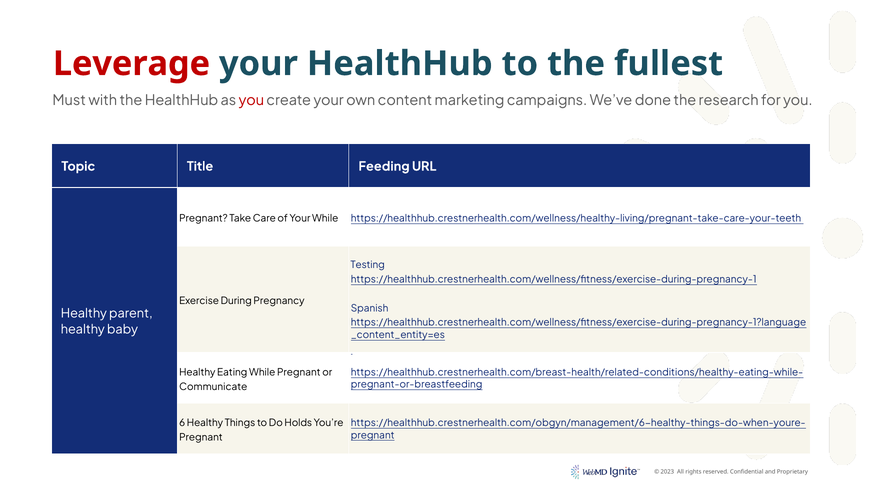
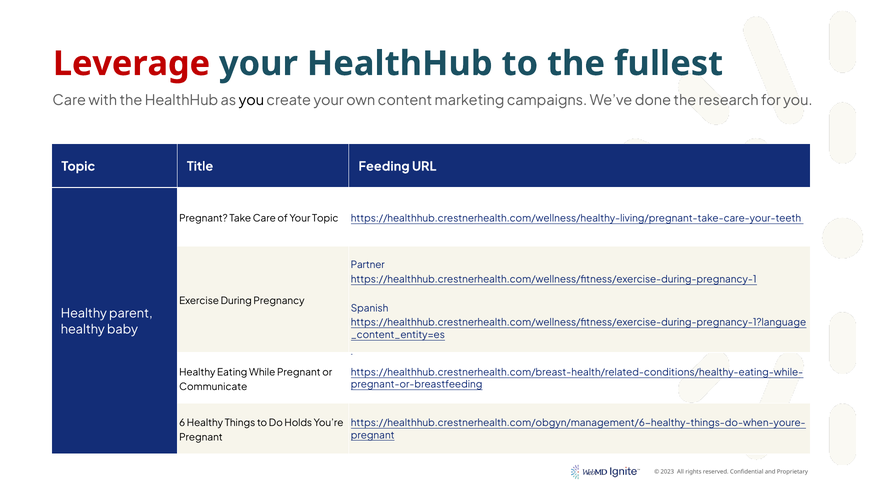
Must at (69, 101): Must -> Care
you at (251, 101) colour: red -> black
Your While: While -> Topic
Testing: Testing -> Partner
